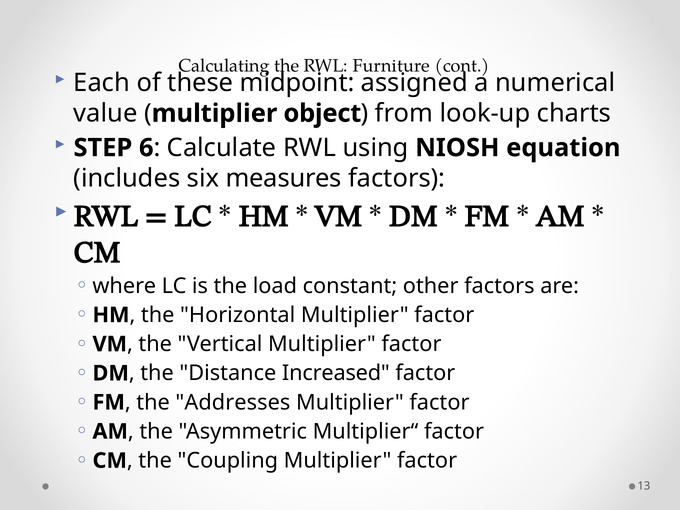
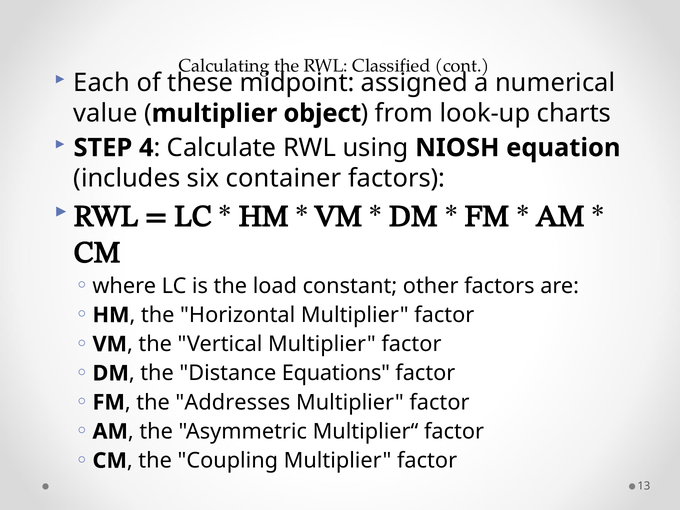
Furniture: Furniture -> Classified
6: 6 -> 4
measures: measures -> container
Increased: Increased -> Equations
